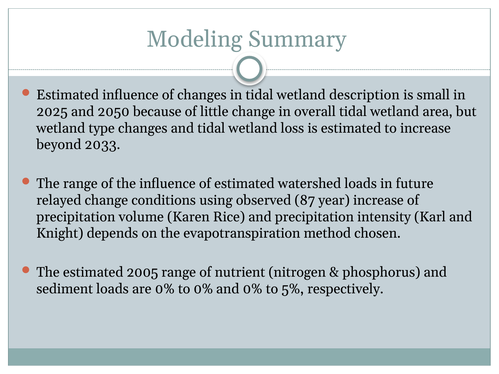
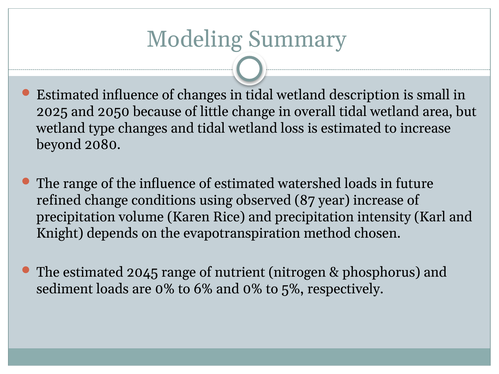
2033: 2033 -> 2080
relayed: relayed -> refined
2005: 2005 -> 2045
to 0%: 0% -> 6%
